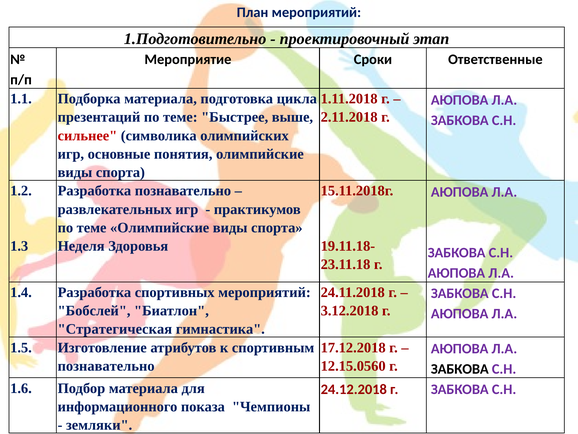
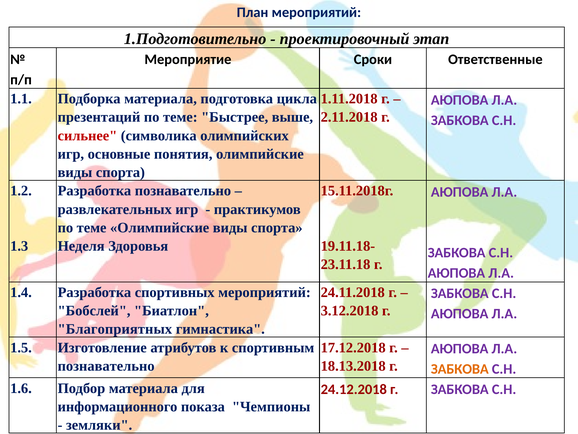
Стратегическая: Стратегическая -> Благоприятных
12.15.0560: 12.15.0560 -> 18.13.2018
ЗАБКОВА at (460, 369) colour: black -> orange
